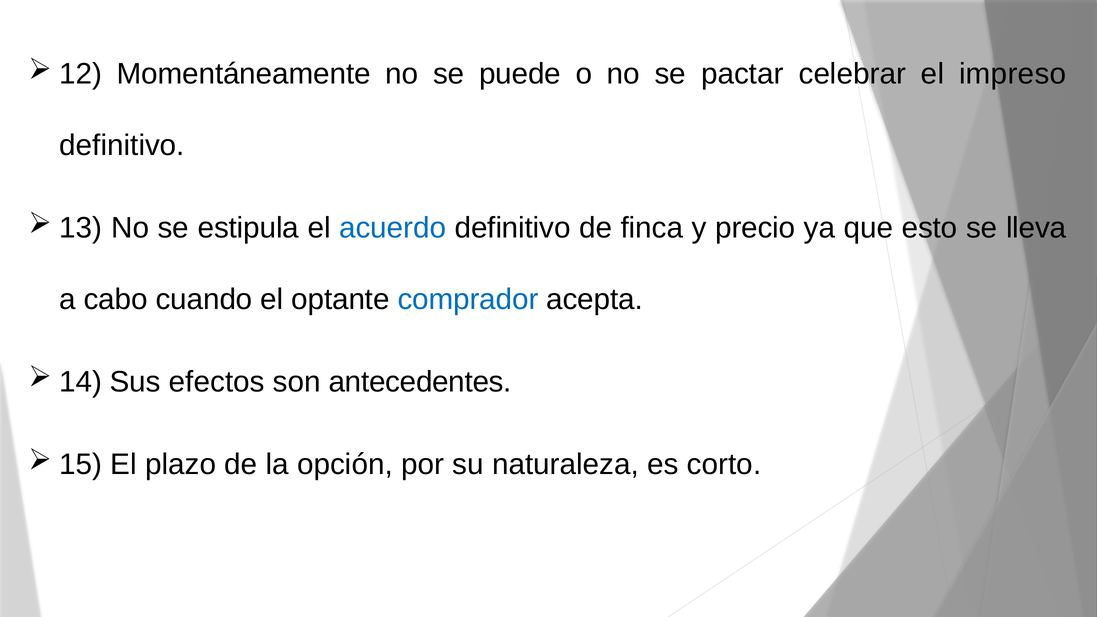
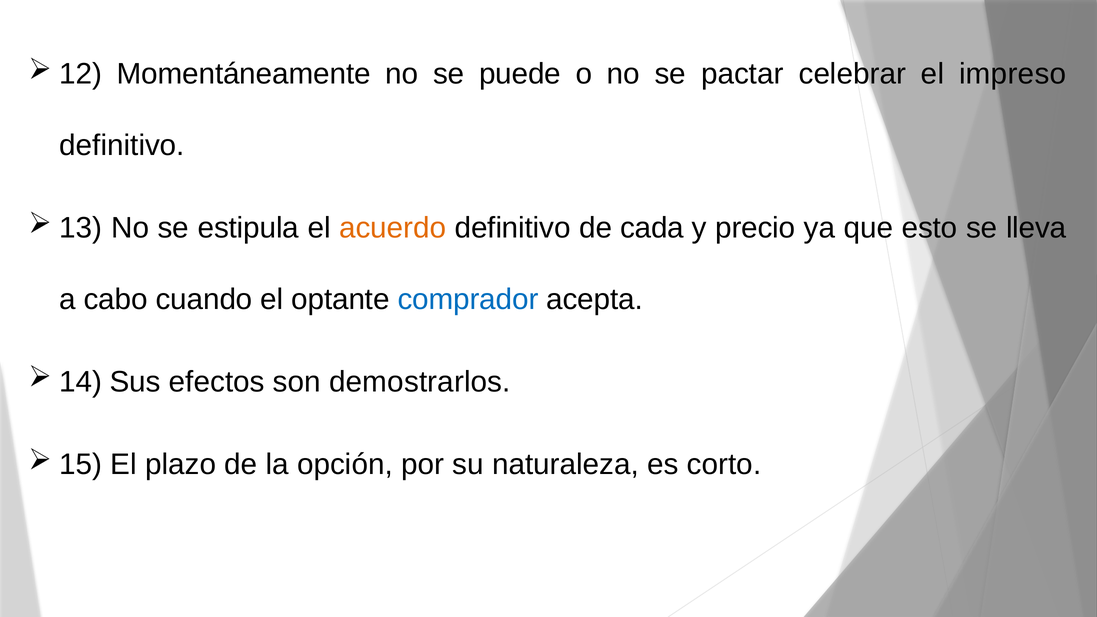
acuerdo colour: blue -> orange
finca: finca -> cada
antecedentes: antecedentes -> demostrarlos
